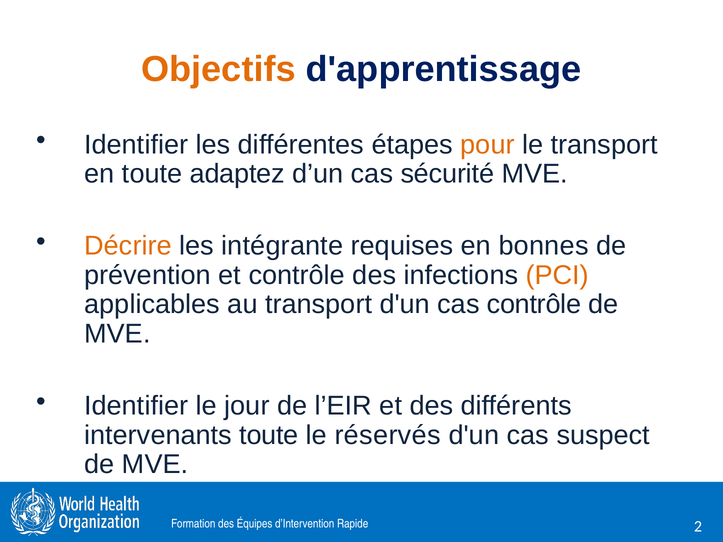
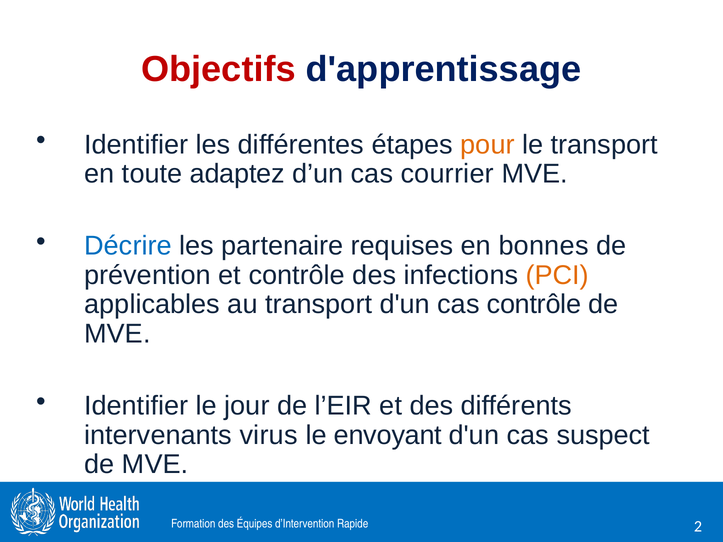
Objectifs colour: orange -> red
sécurité: sécurité -> courrier
Décrire colour: orange -> blue
intégrante: intégrante -> partenaire
intervenants toute: toute -> virus
réservés: réservés -> envoyant
